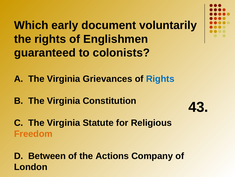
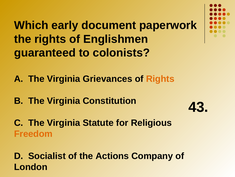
voluntarily: voluntarily -> paperwork
Rights at (160, 79) colour: blue -> orange
Between: Between -> Socialist
